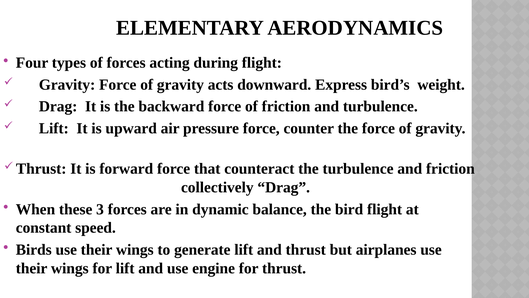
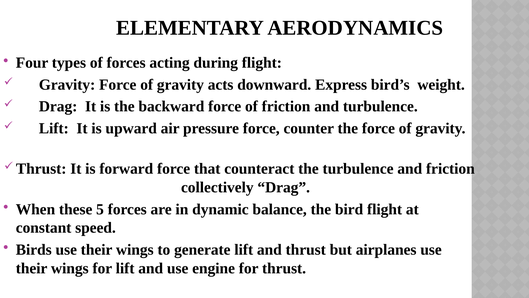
3: 3 -> 5
